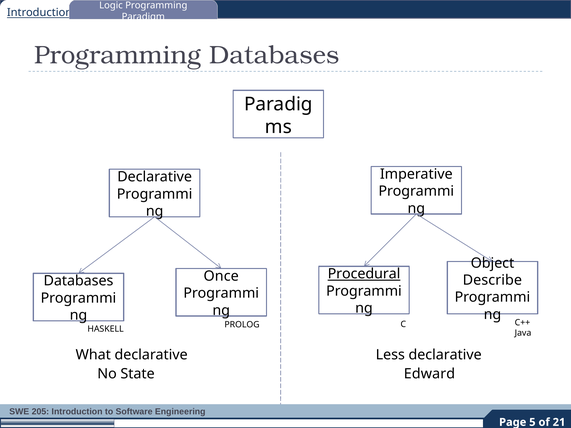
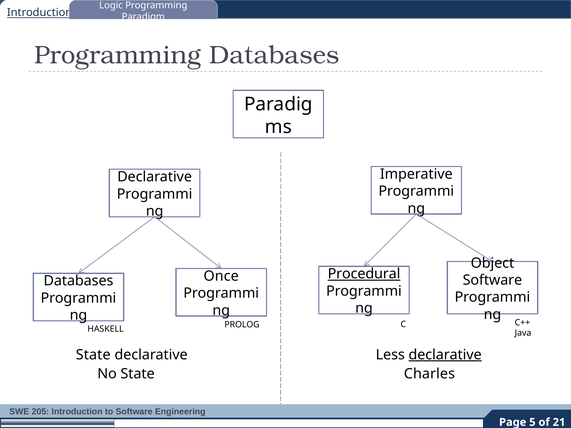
Describe at (492, 280): Describe -> Software
What at (93, 355): What -> State
declarative at (445, 355) underline: none -> present
Edward: Edward -> Charles
